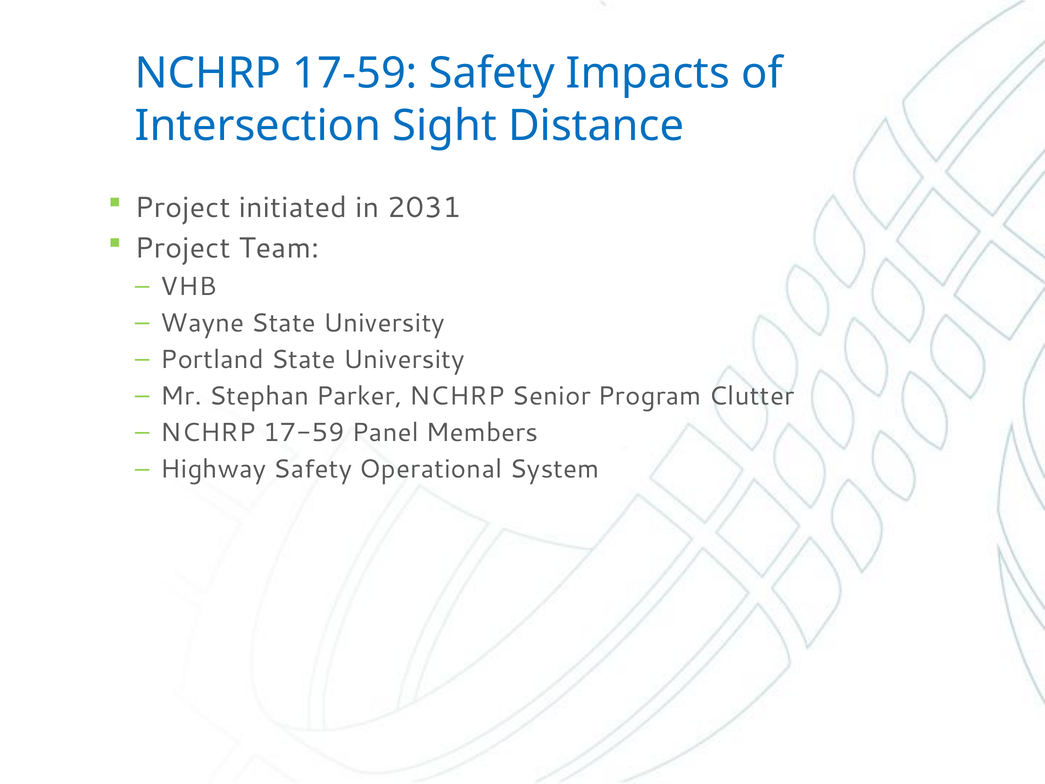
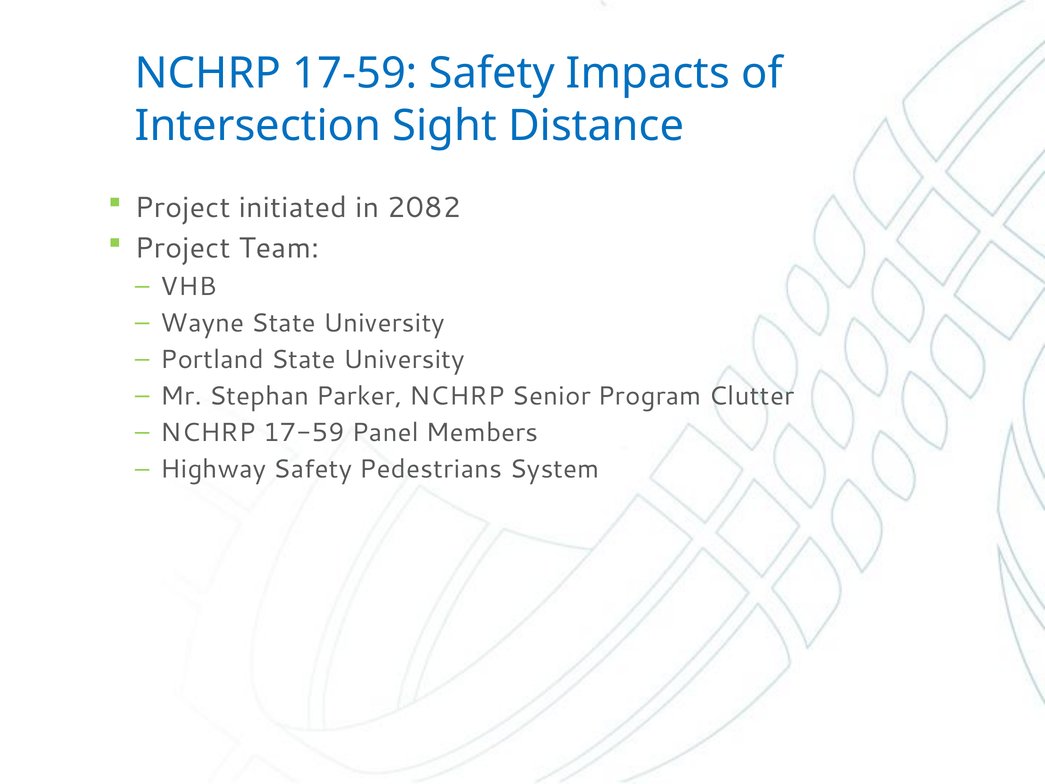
2031: 2031 -> 2082
Operational: Operational -> Pedestrians
